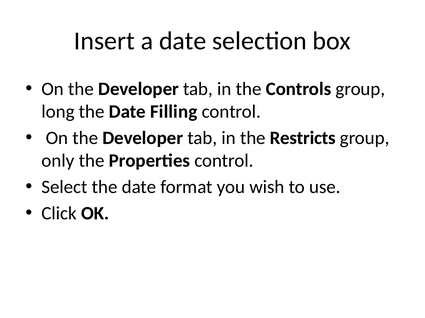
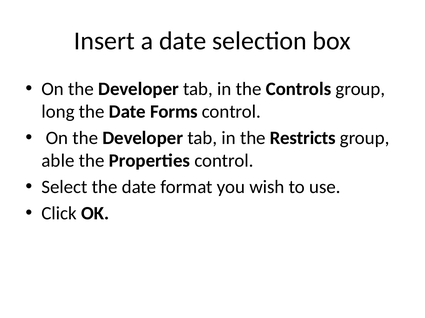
Filling: Filling -> Forms
only: only -> able
